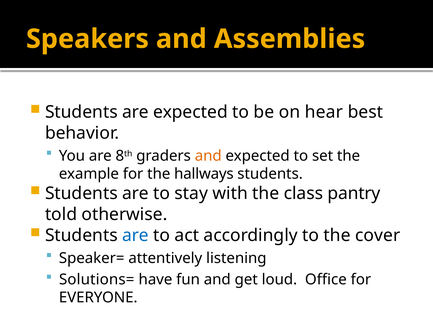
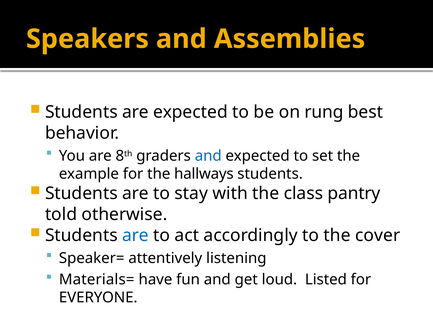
hear: hear -> rung
and at (208, 156) colour: orange -> blue
Solutions=: Solutions= -> Materials=
Office: Office -> Listed
